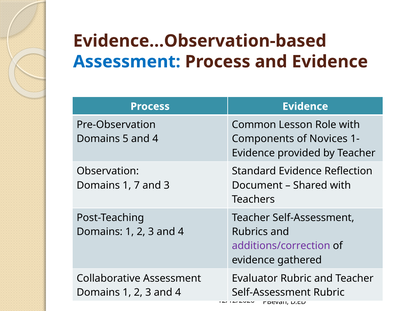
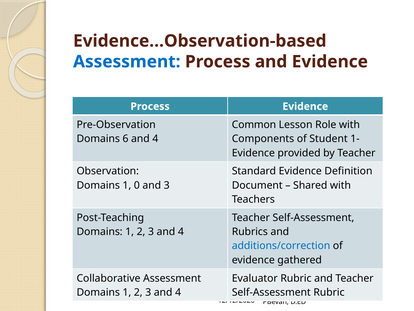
5: 5 -> 6
Novices: Novices -> Student
Reflection: Reflection -> Definition
7: 7 -> 0
additions/correction colour: purple -> blue
